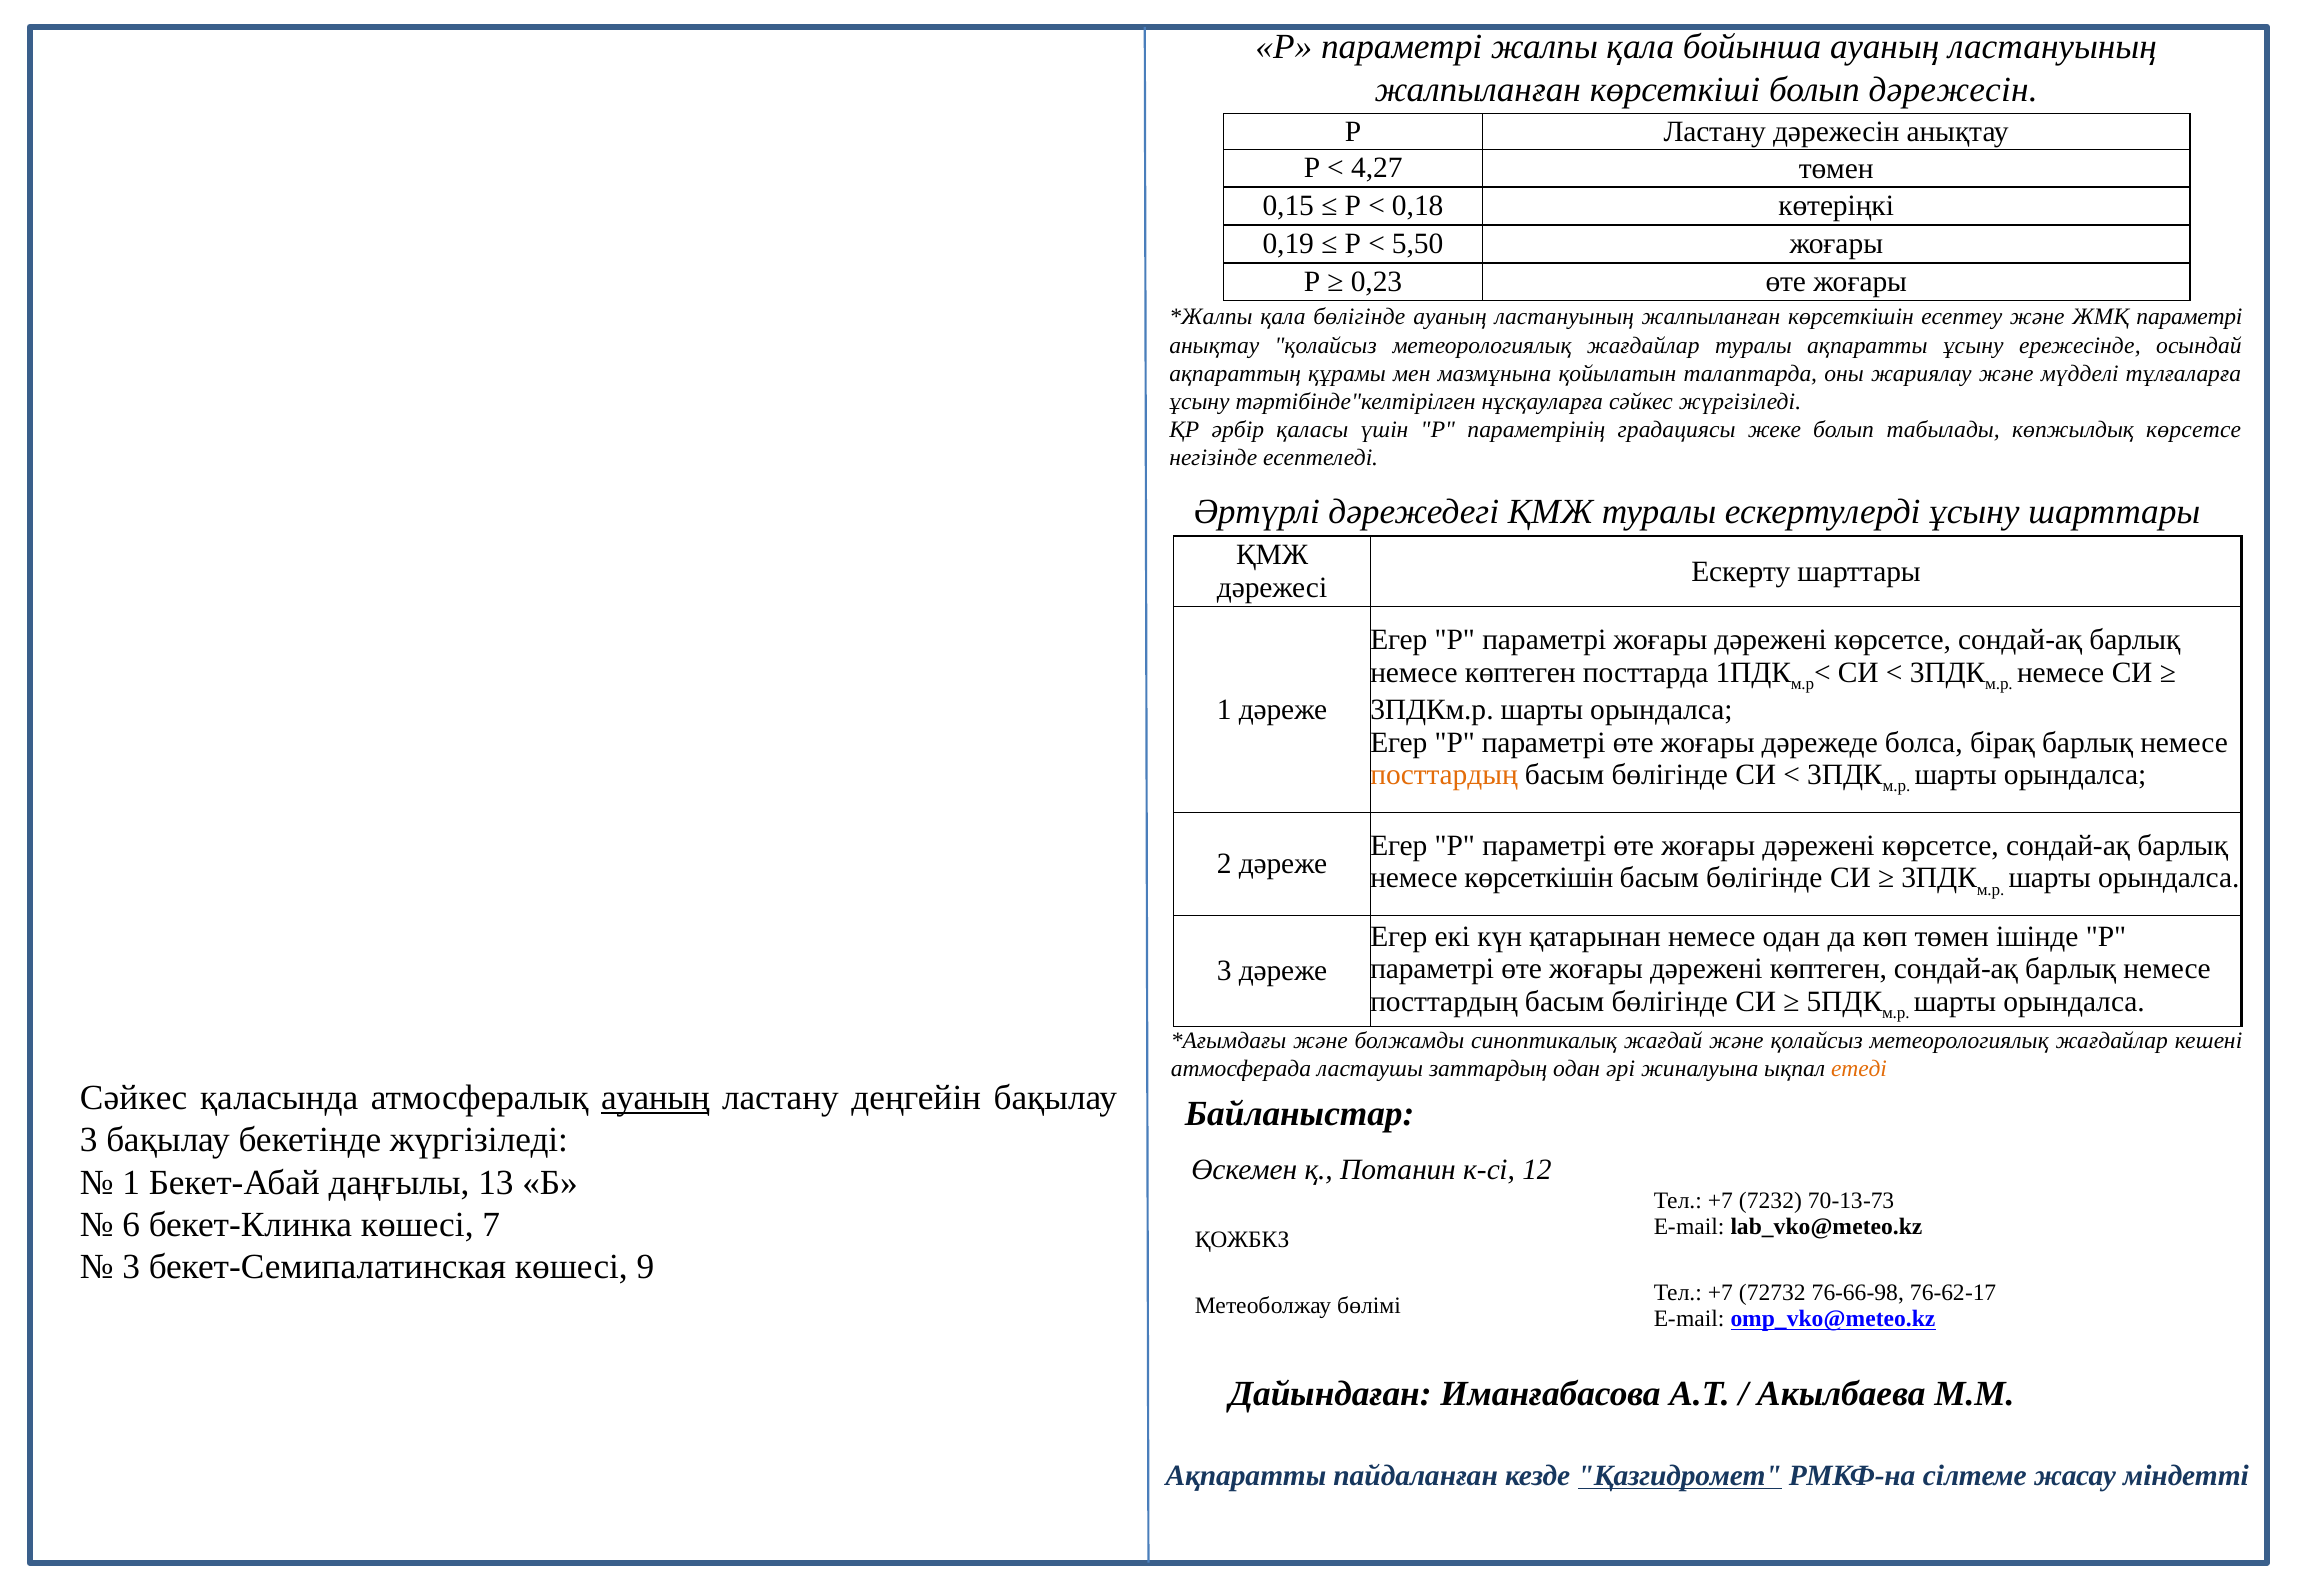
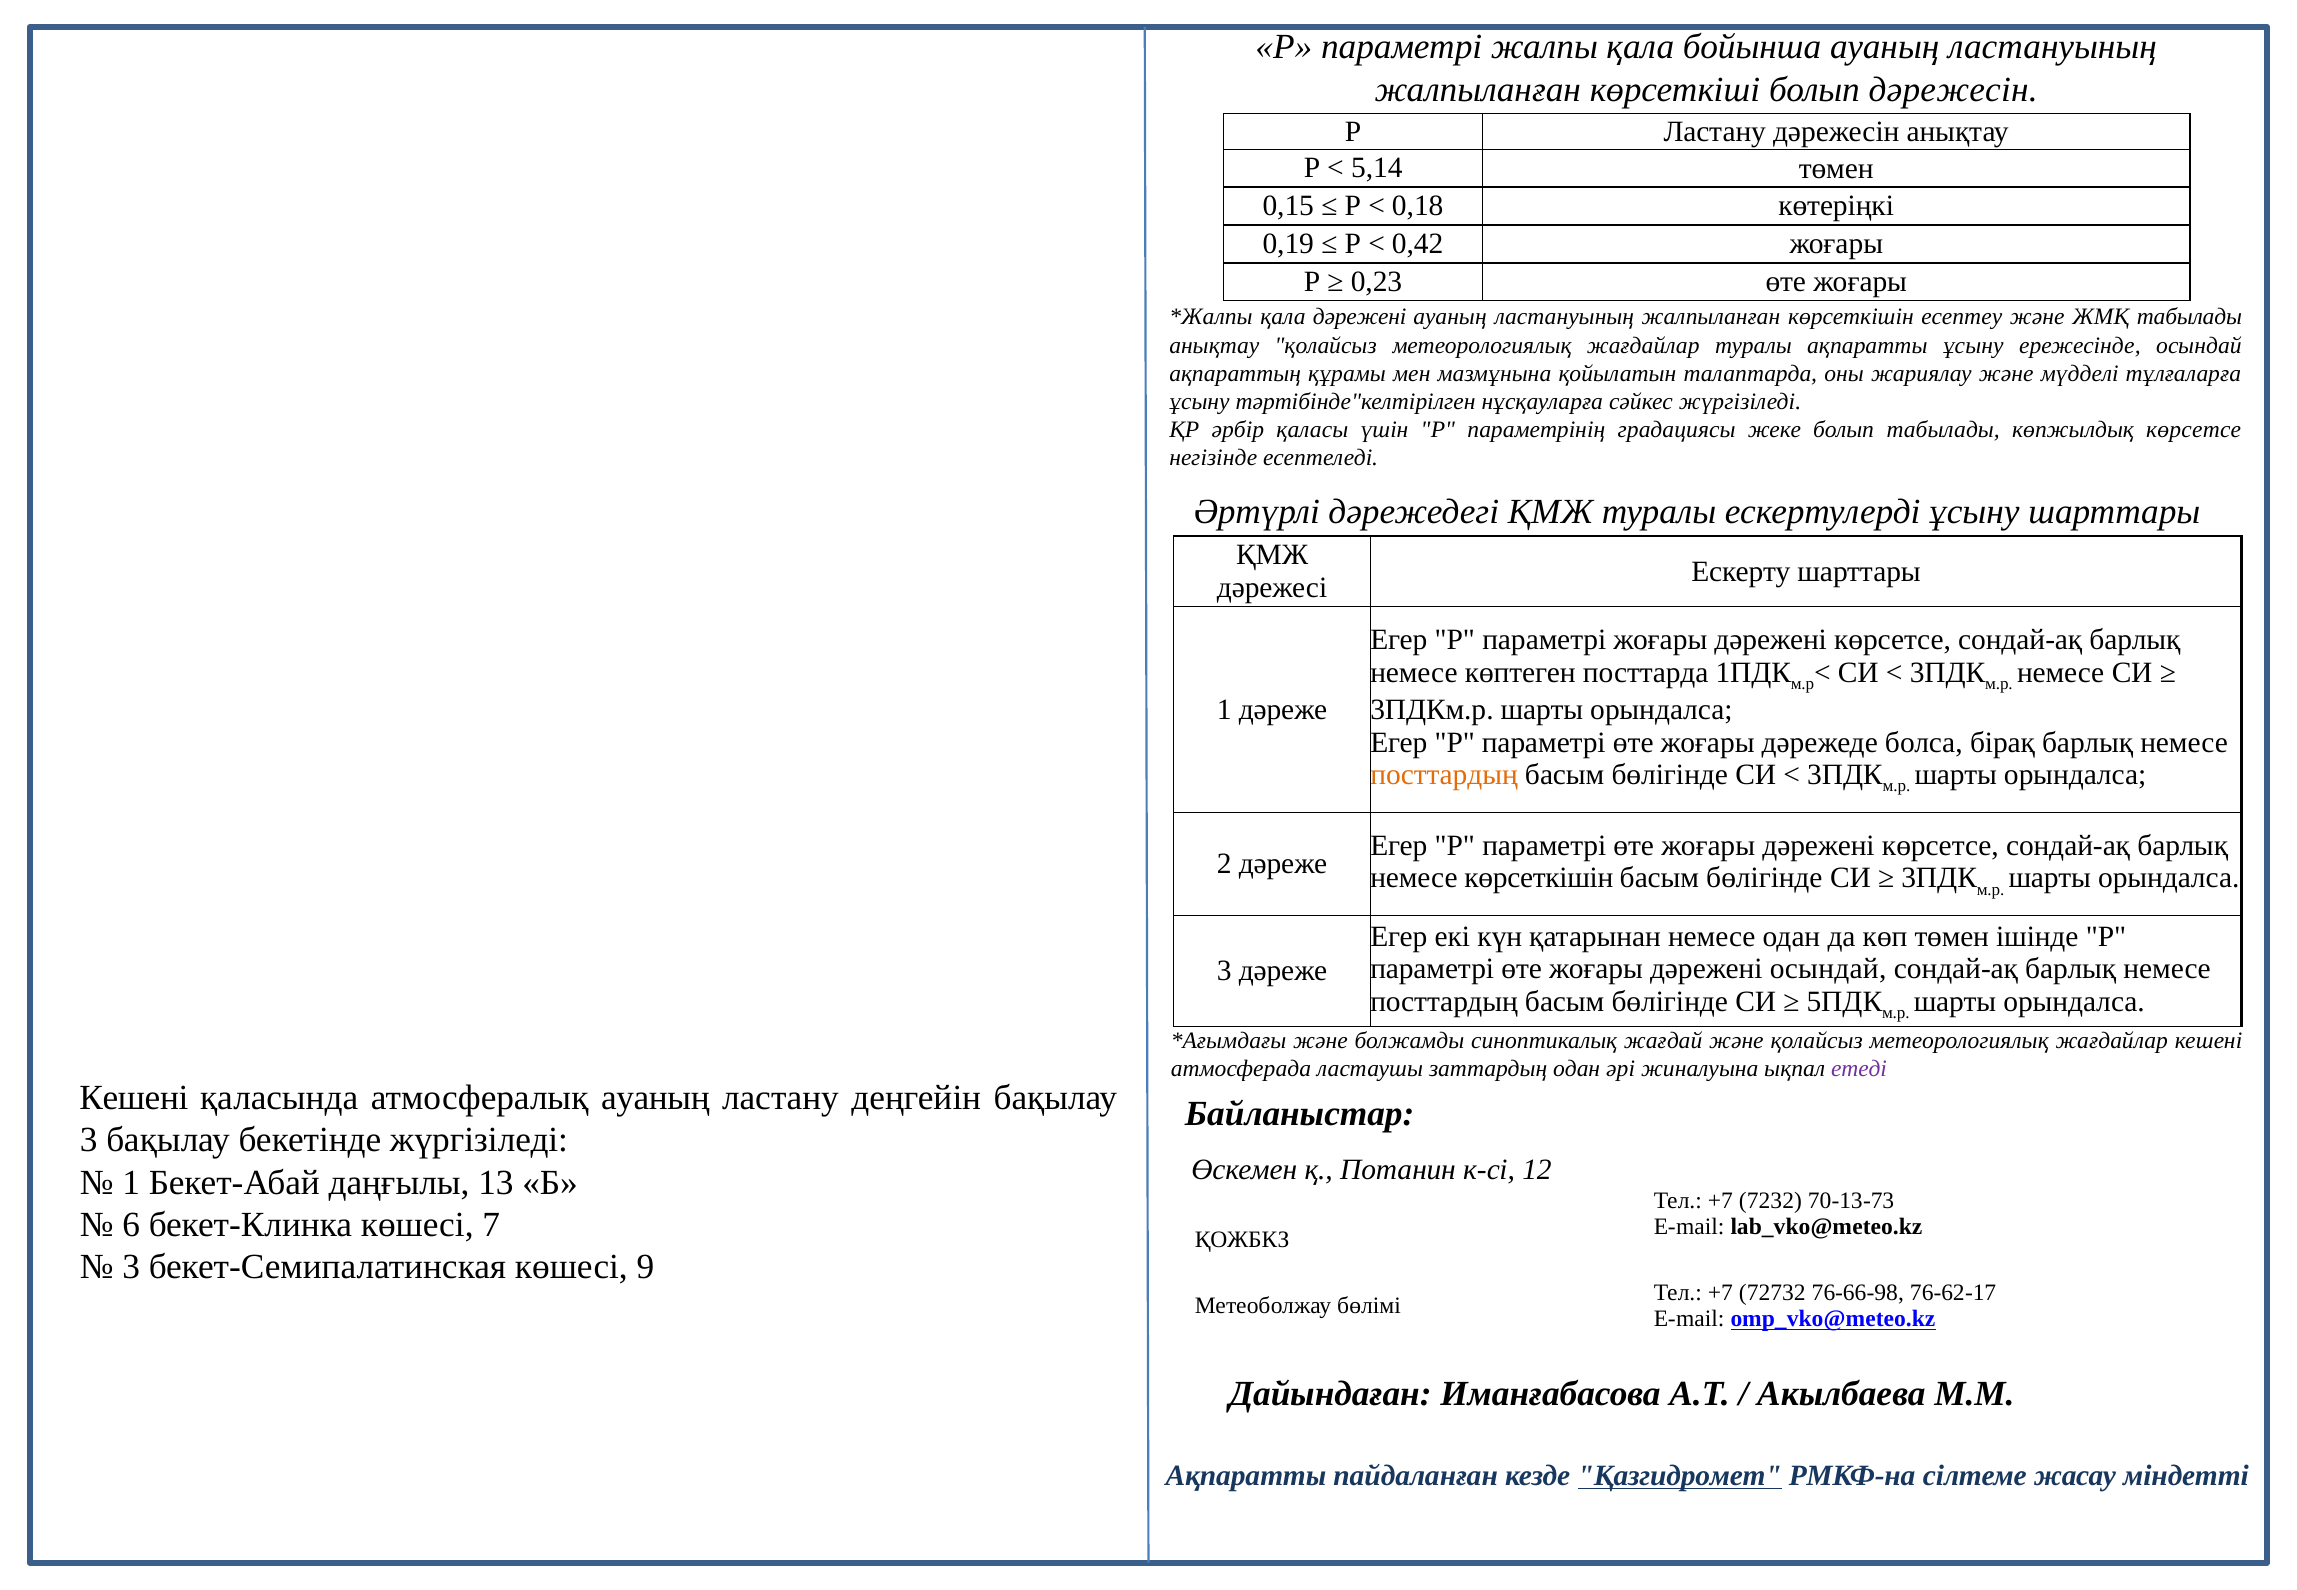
4,27: 4,27 -> 5,14
5,50: 5,50 -> 0,42
қала бөлігінде: бөлігінде -> дәрежені
ЖМҚ параметрі: параметрі -> табылады
дәрежені көптеген: көптеген -> осындай
етеді colour: orange -> purple
Сәйкес at (134, 1098): Сәйкес -> Кешені
ауаның at (655, 1098) underline: present -> none
